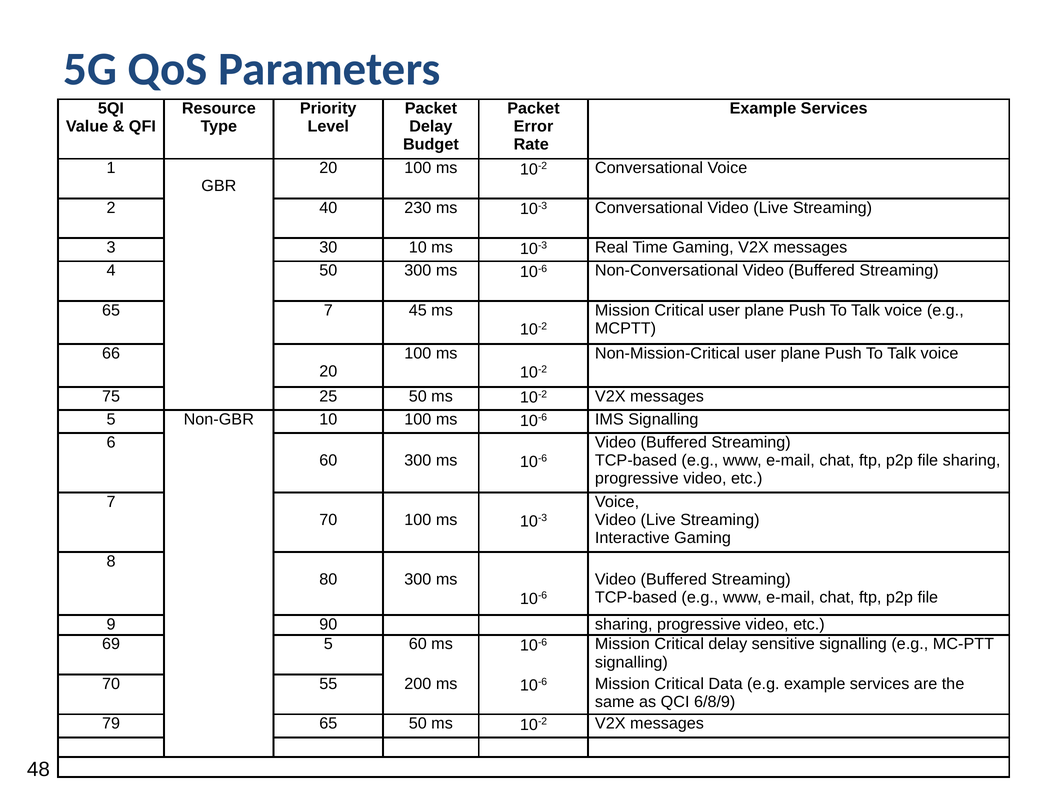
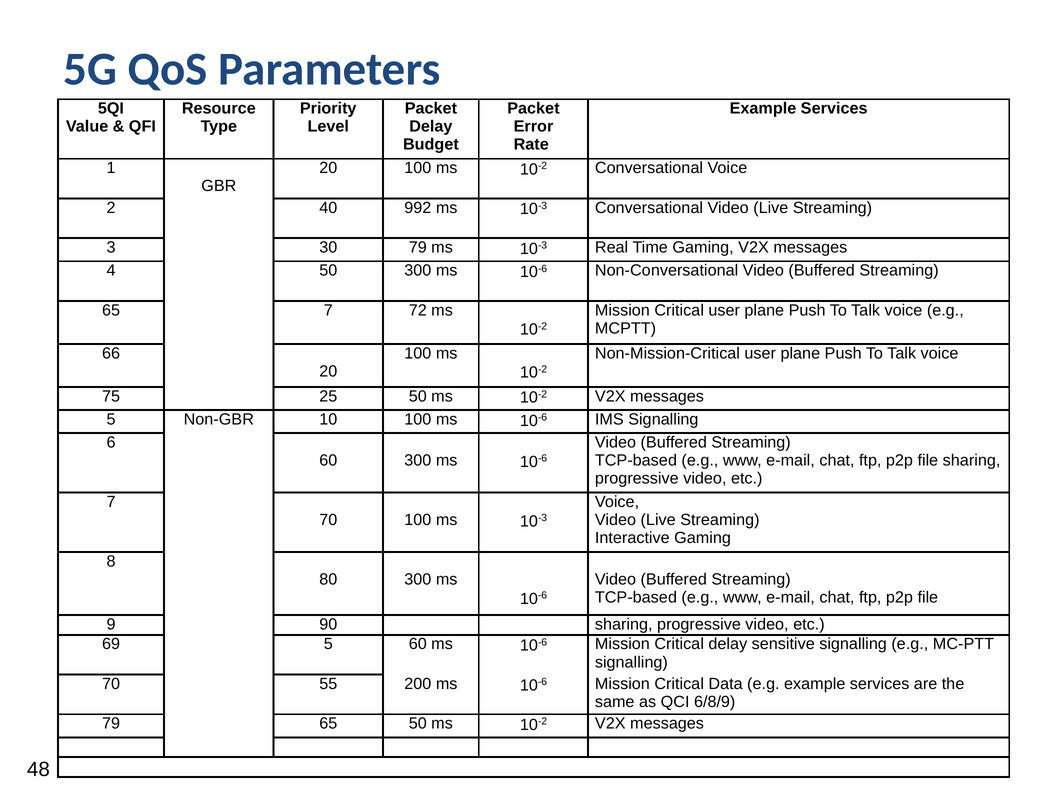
230: 230 -> 992
30 10: 10 -> 79
45: 45 -> 72
